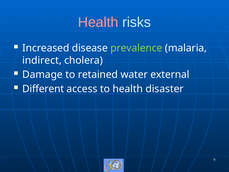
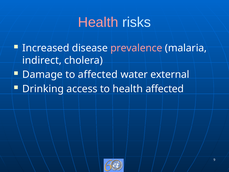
prevalence colour: light green -> pink
to retained: retained -> affected
Different: Different -> Drinking
health disaster: disaster -> affected
